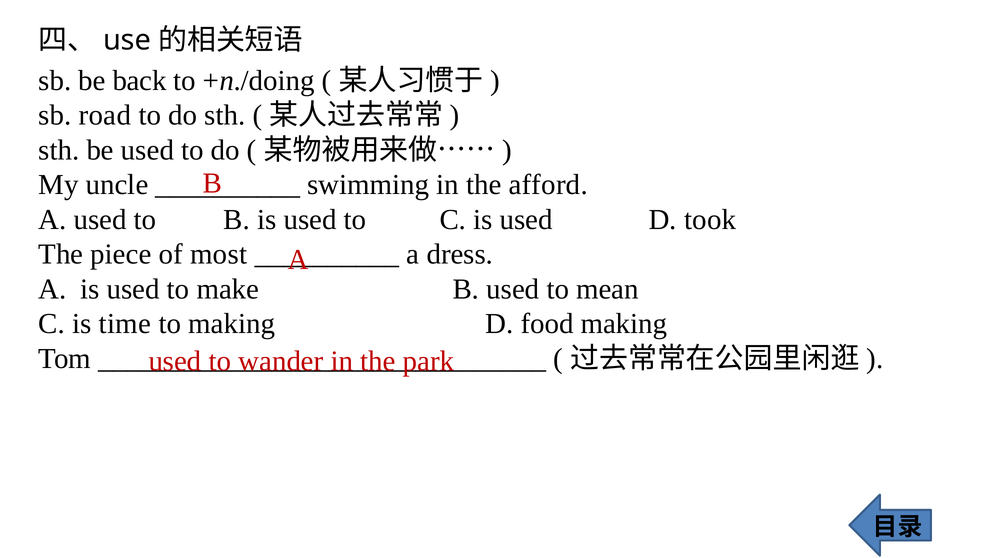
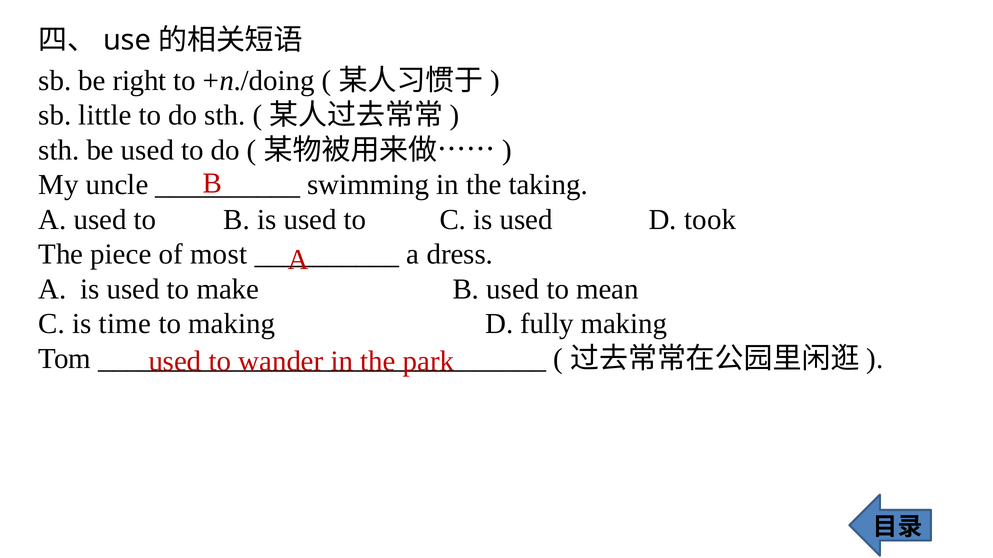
back: back -> right
road: road -> little
afford: afford -> taking
food: food -> fully
